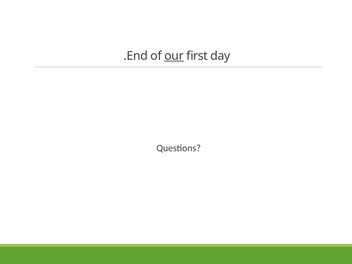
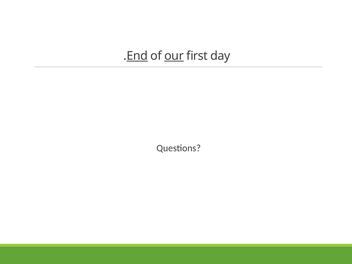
End underline: none -> present
